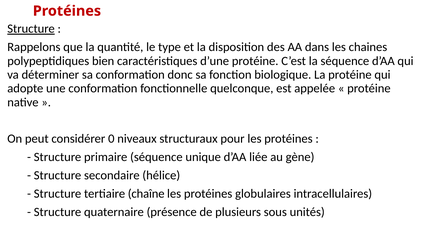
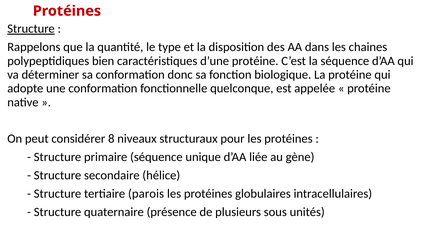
0: 0 -> 8
chaîne: chaîne -> parois
